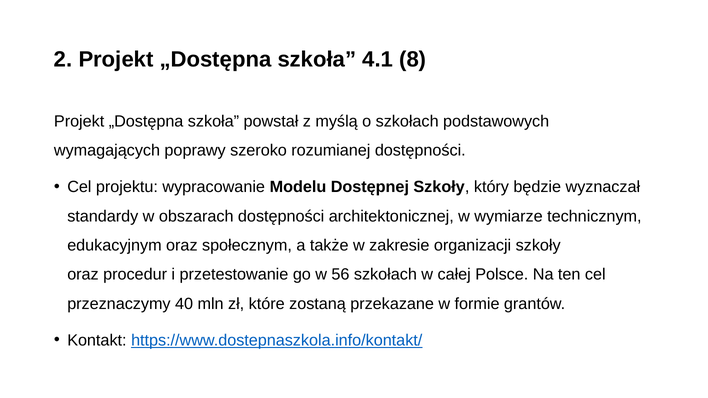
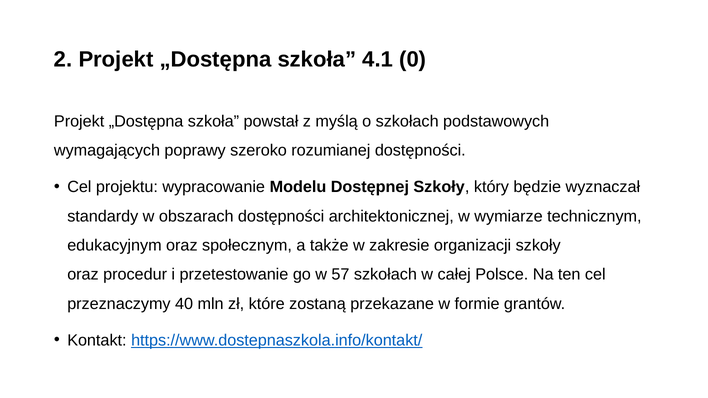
8: 8 -> 0
56: 56 -> 57
